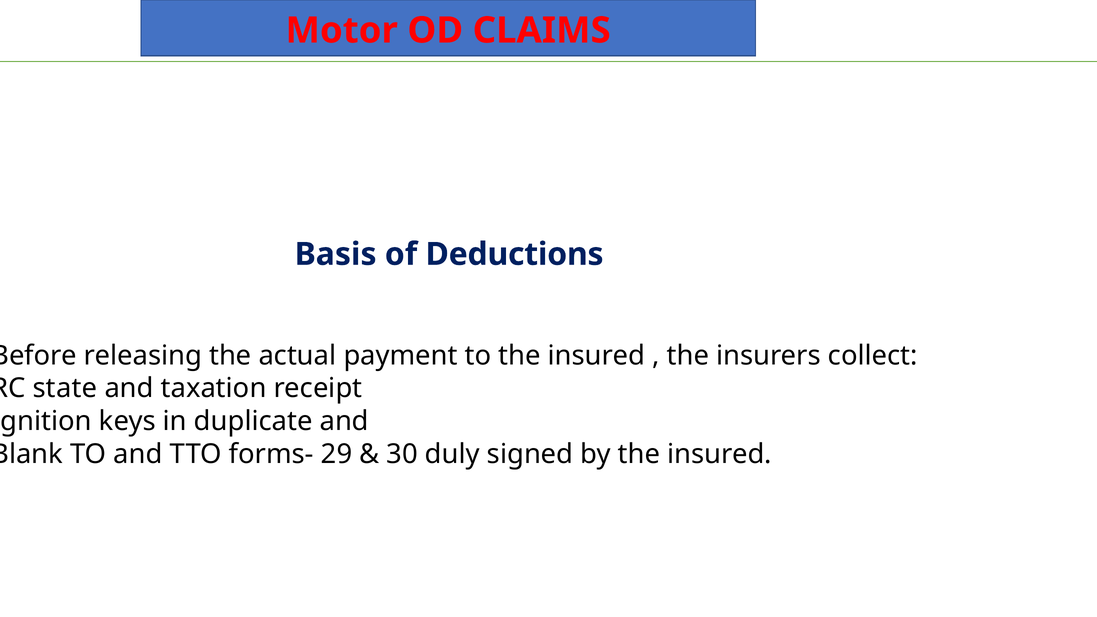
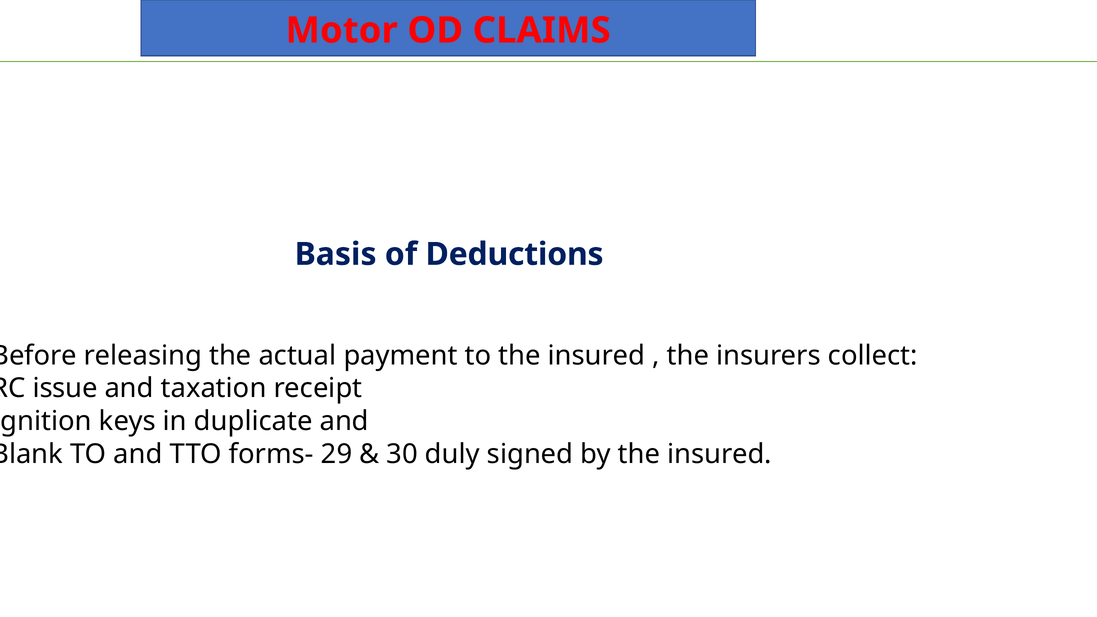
state: state -> issue
